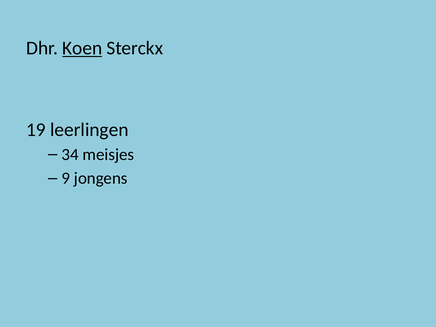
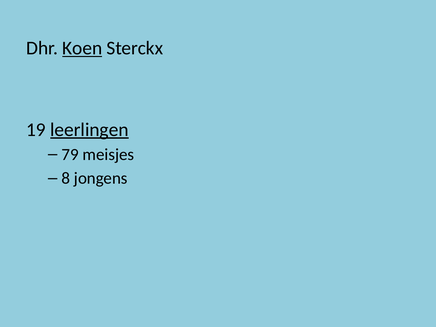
leerlingen underline: none -> present
34: 34 -> 79
9: 9 -> 8
